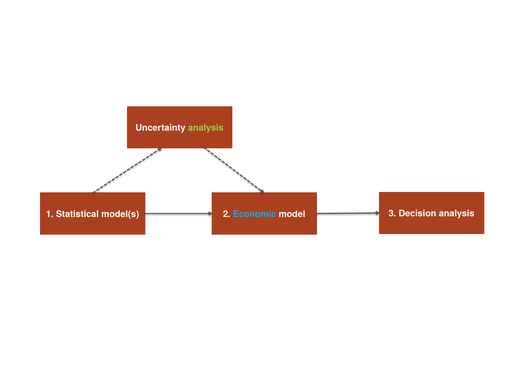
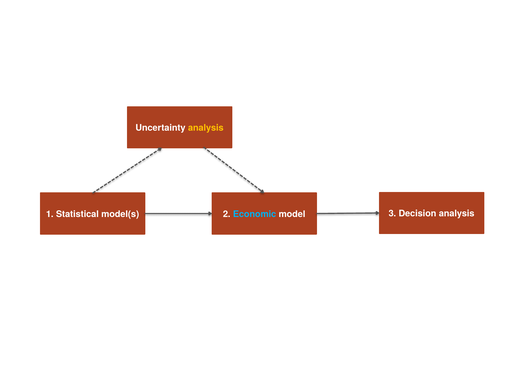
analysis at (206, 128) colour: light green -> yellow
